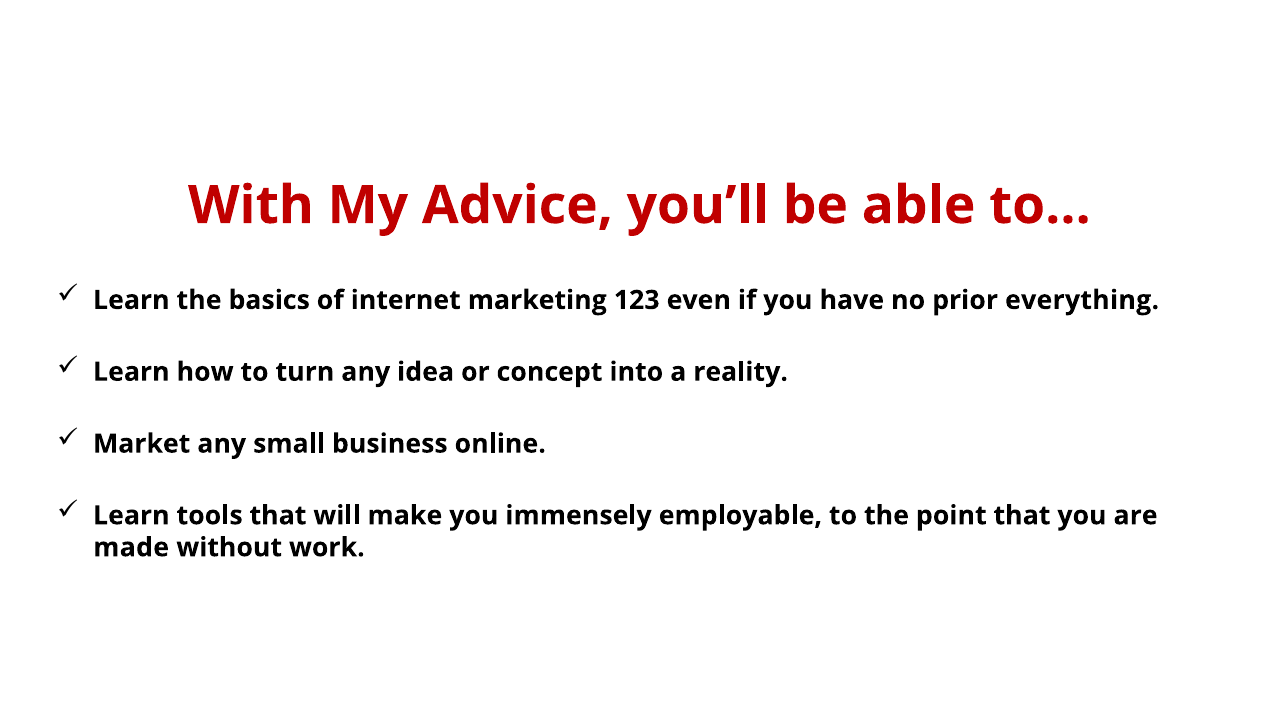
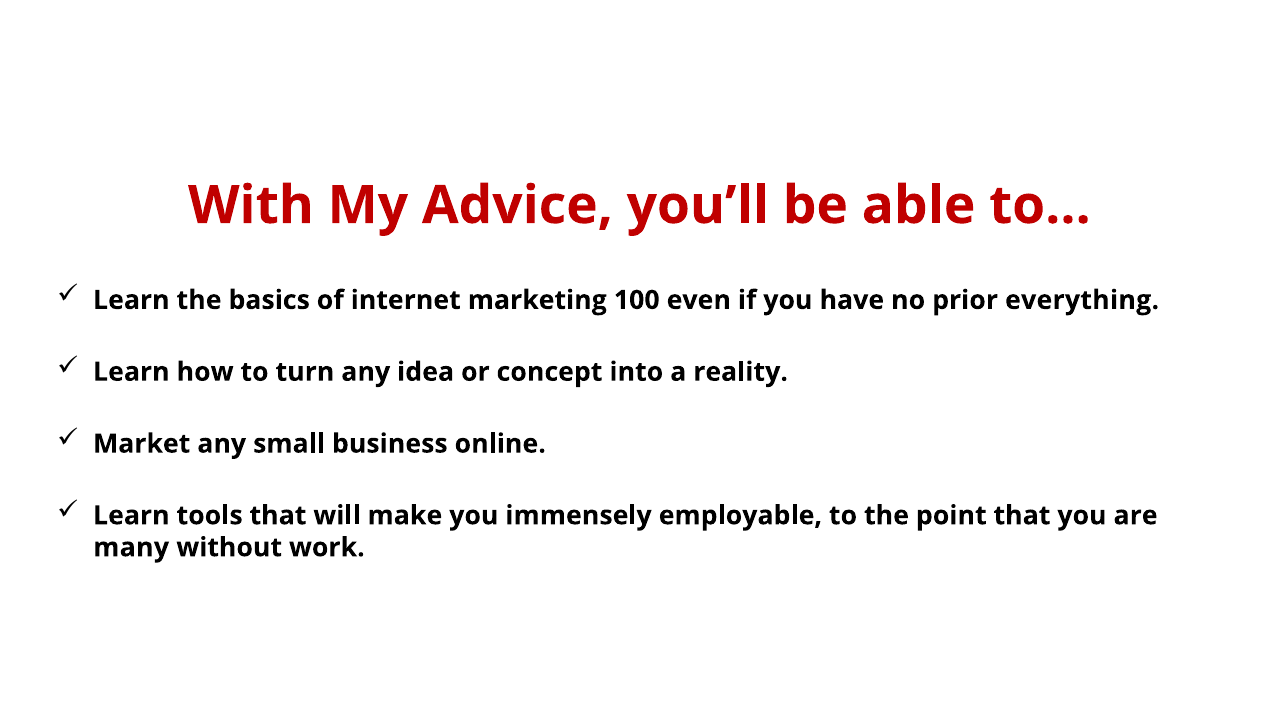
123: 123 -> 100
made: made -> many
